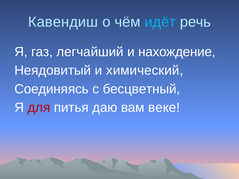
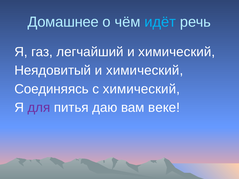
Кавендиш: Кавендиш -> Домашнее
легчайший и нахождение: нахождение -> химический
с бесцветный: бесцветный -> химический
для colour: red -> purple
